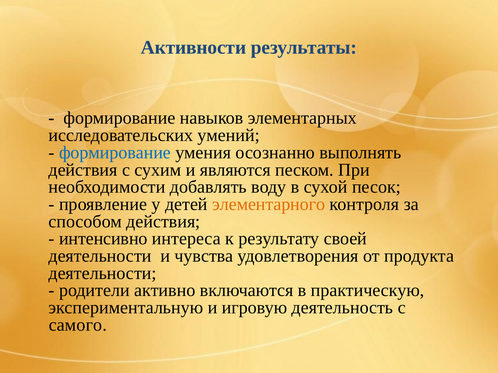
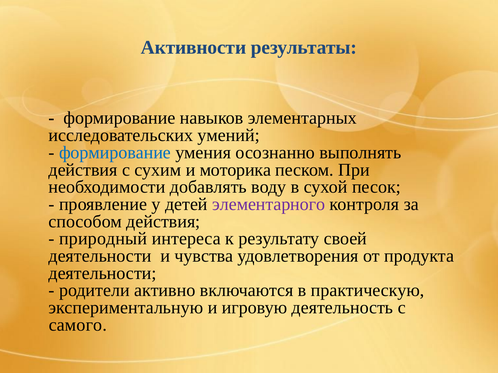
являются: являются -> моторика
элементарного colour: orange -> purple
интенсивно: интенсивно -> природный
